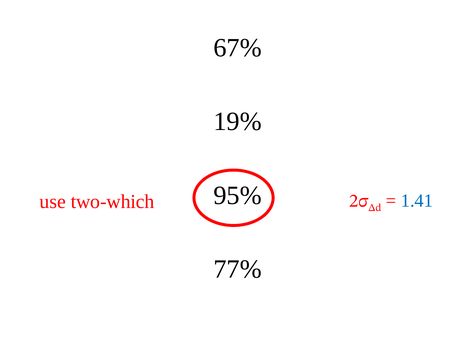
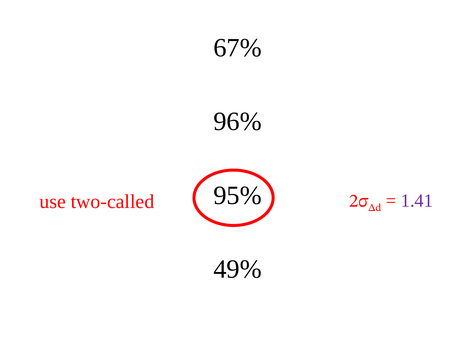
19%: 19% -> 96%
1.41 colour: blue -> purple
two-which: two-which -> two-called
77%: 77% -> 49%
